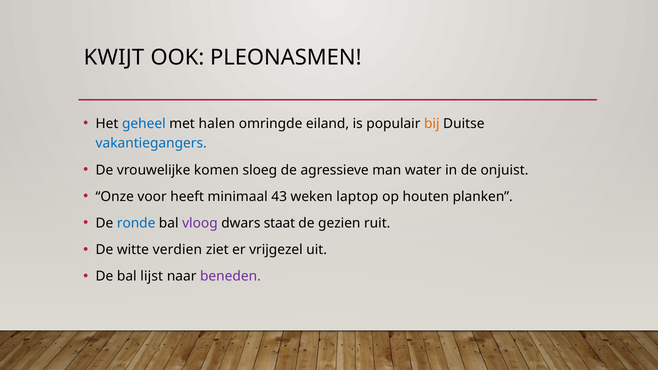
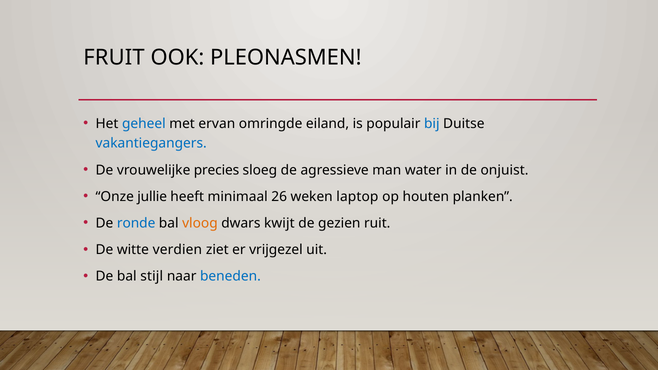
KWIJT: KWIJT -> FRUIT
halen: halen -> ervan
bij colour: orange -> blue
komen: komen -> precies
voor: voor -> jullie
43: 43 -> 26
vloog colour: purple -> orange
staat: staat -> kwijt
lijst: lijst -> stijl
beneden colour: purple -> blue
